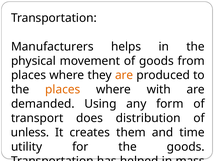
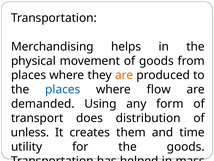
Manufacturers: Manufacturers -> Merchandising
places at (63, 89) colour: orange -> blue
with: with -> flow
